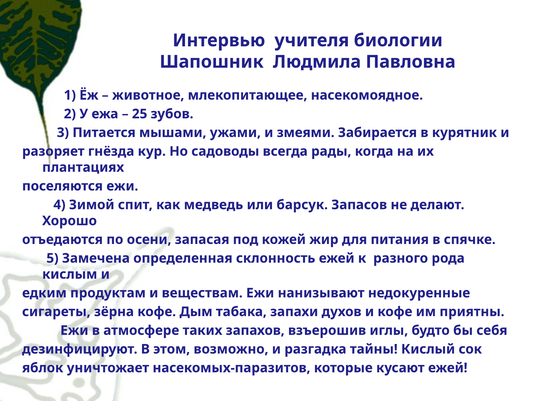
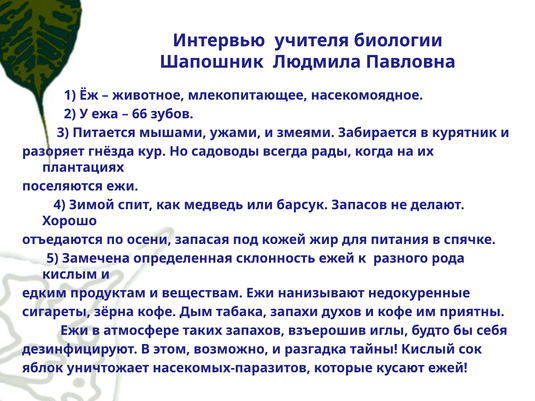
25: 25 -> 66
